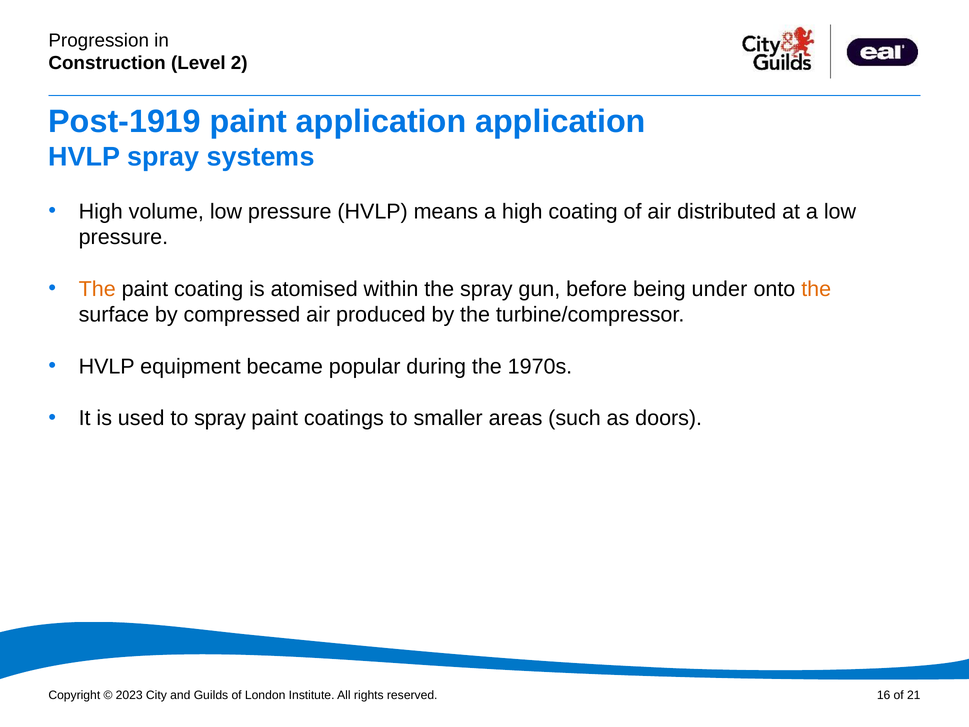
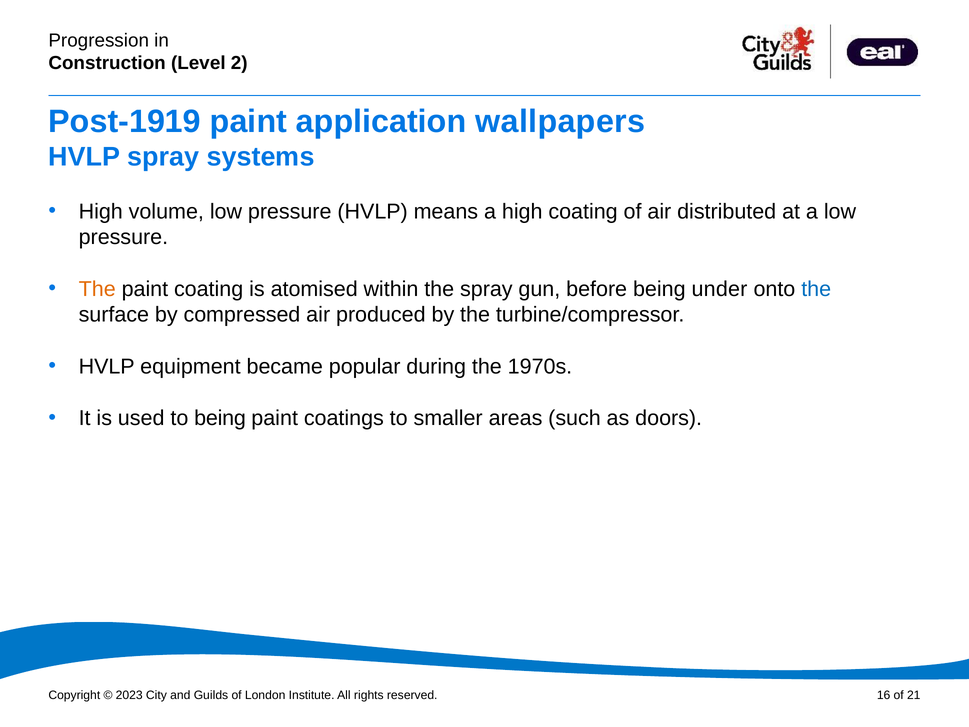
application application: application -> wallpapers
the at (816, 289) colour: orange -> blue
to spray: spray -> being
